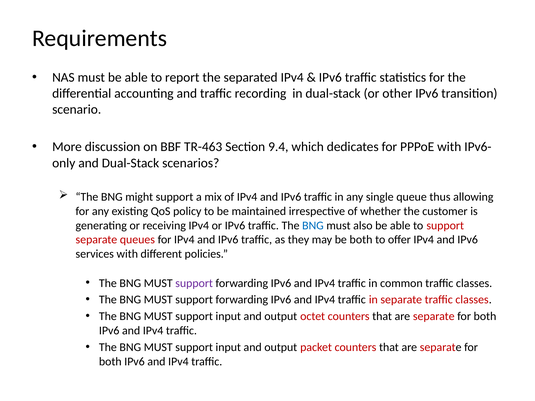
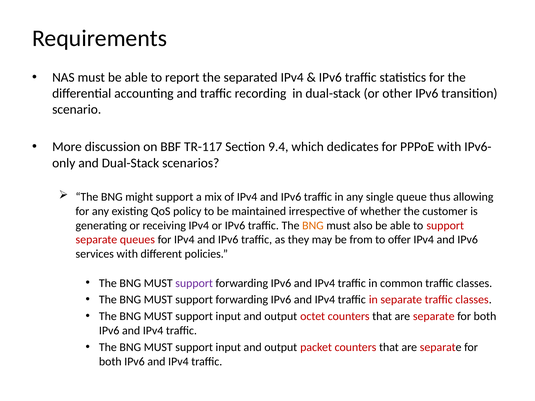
TR-463: TR-463 -> TR-117
BNG at (313, 226) colour: blue -> orange
be both: both -> from
